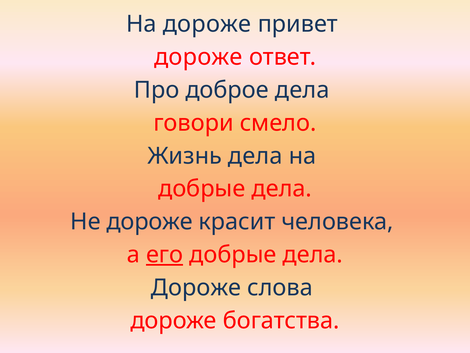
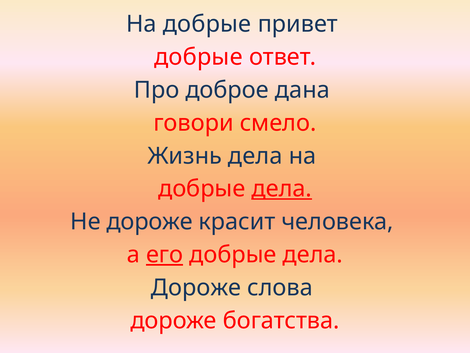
дороже at (207, 24): дороже -> добрые
дороже at (198, 57): дороже -> добрые
доброе дела: дела -> дана
дела at (282, 189) underline: none -> present
